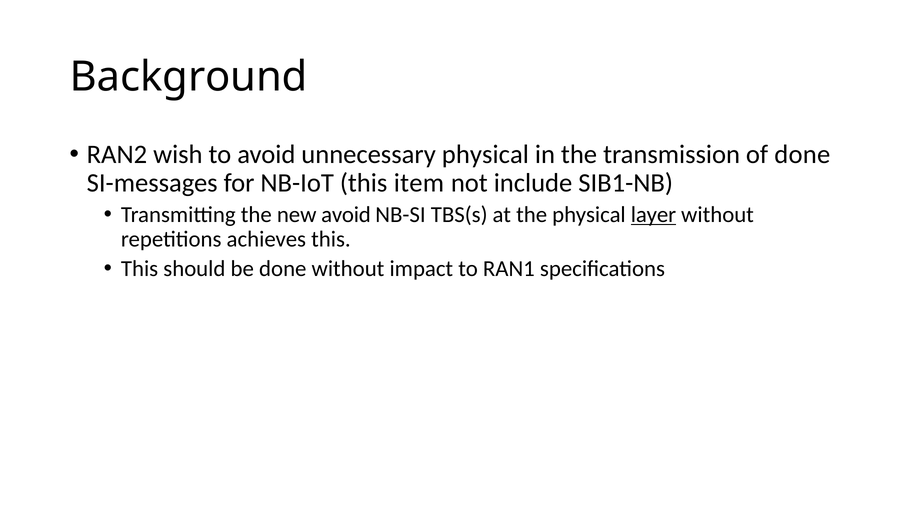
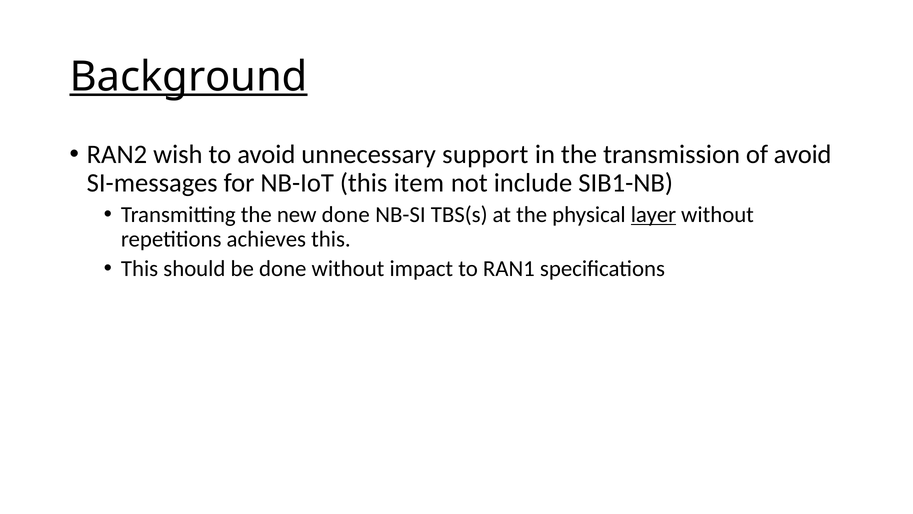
Background underline: none -> present
unnecessary physical: physical -> support
of done: done -> avoid
new avoid: avoid -> done
